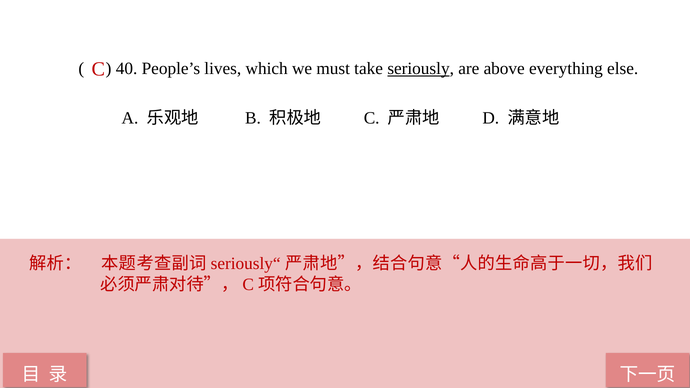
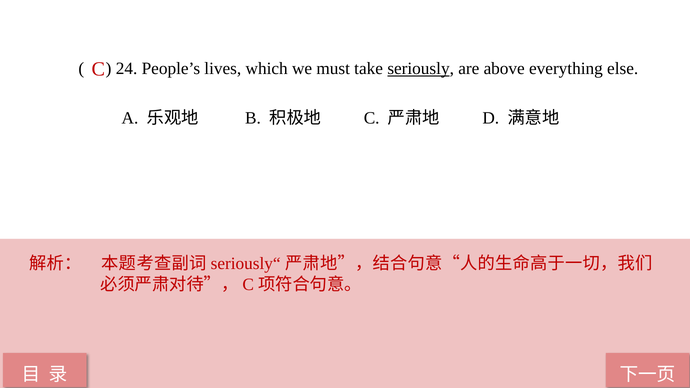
40: 40 -> 24
